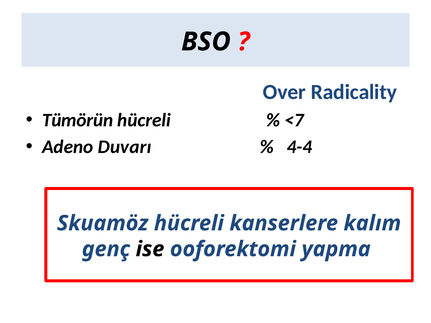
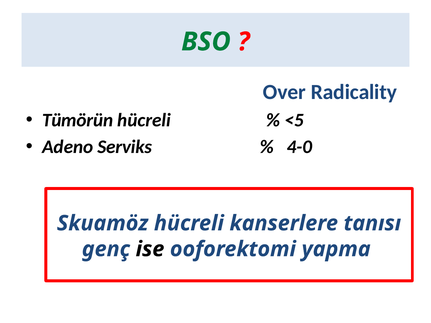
BSO colour: black -> green
<7: <7 -> <5
Duvarı: Duvarı -> Serviks
4-4: 4-4 -> 4-0
kalım: kalım -> tanısı
